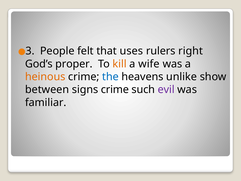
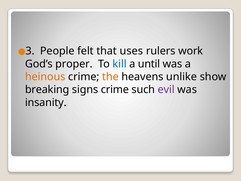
right: right -> work
kill colour: orange -> blue
wife: wife -> until
the colour: blue -> orange
between: between -> breaking
familiar: familiar -> insanity
